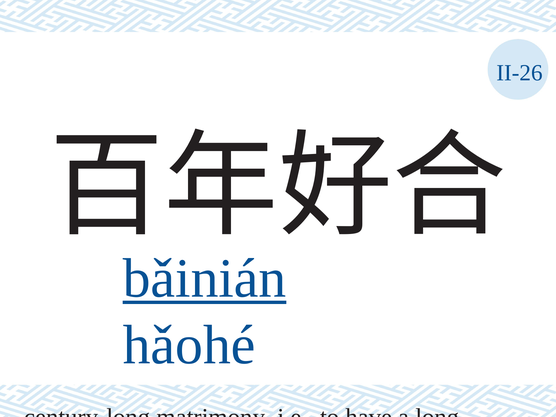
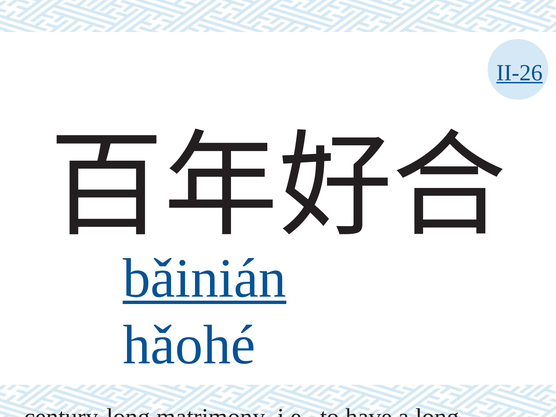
II-26 underline: none -> present
